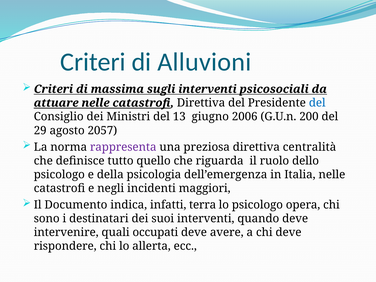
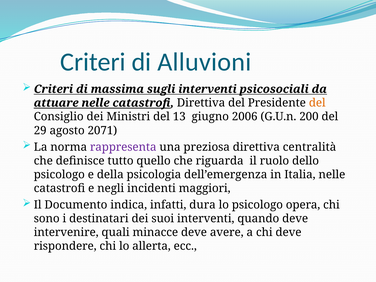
del at (317, 103) colour: blue -> orange
2057: 2057 -> 2071
terra: terra -> dura
occupati: occupati -> minacce
